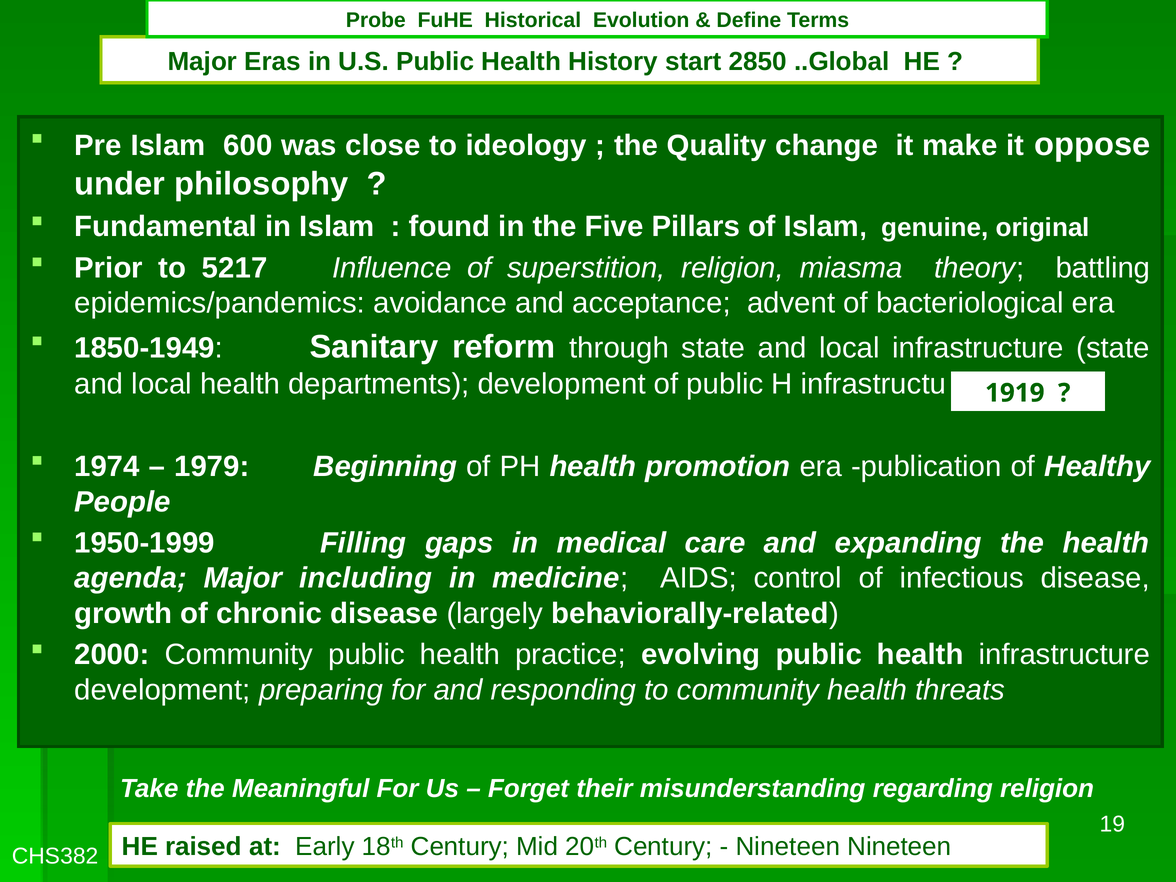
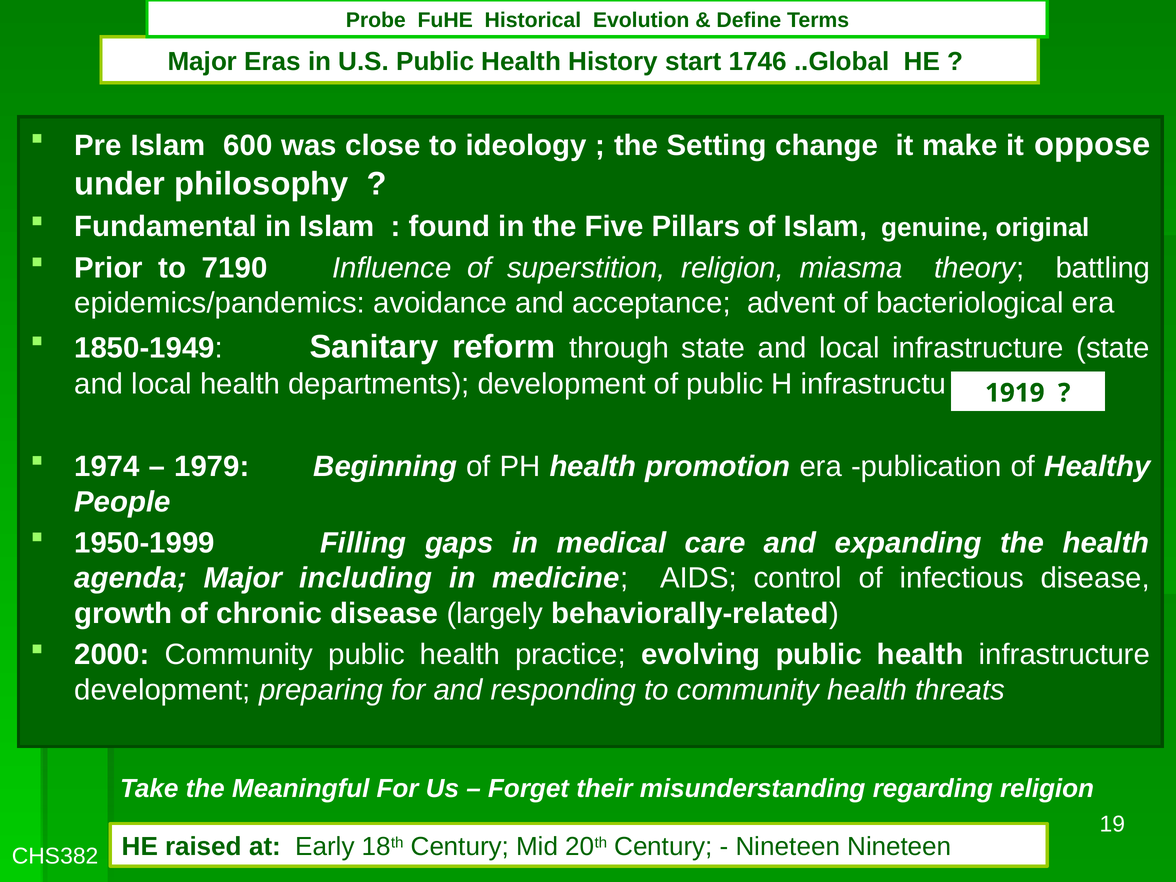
2850: 2850 -> 1746
Quality: Quality -> Setting
5217: 5217 -> 7190
